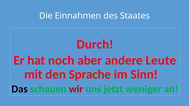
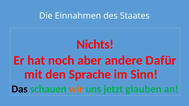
Durch: Durch -> Nichts
Leute: Leute -> Dafür
wir colour: red -> orange
weniger: weniger -> glauben
